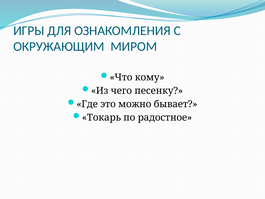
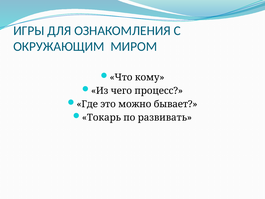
песенку: песенку -> процесс
радостное: радостное -> развивать
